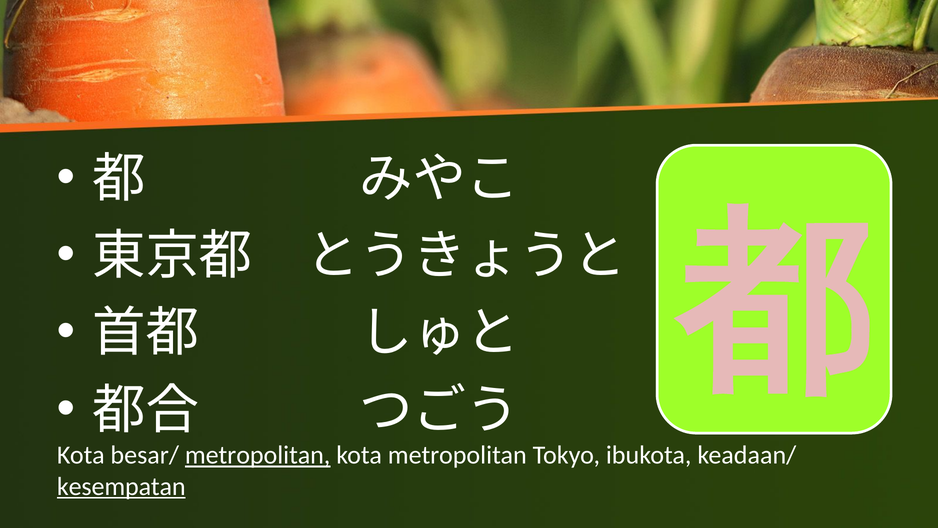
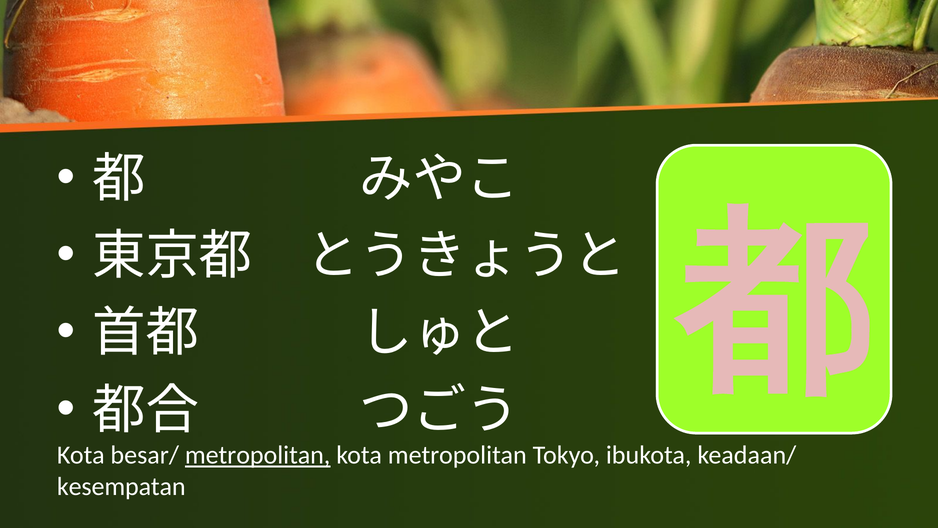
kesempatan underline: present -> none
